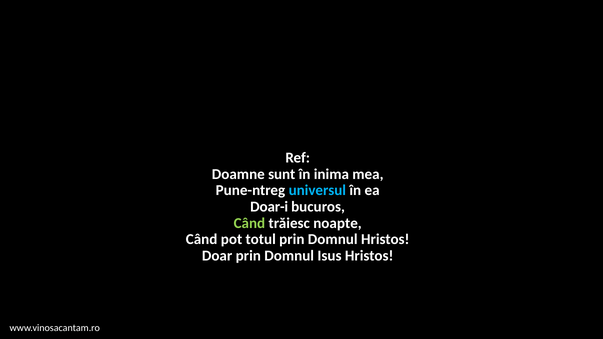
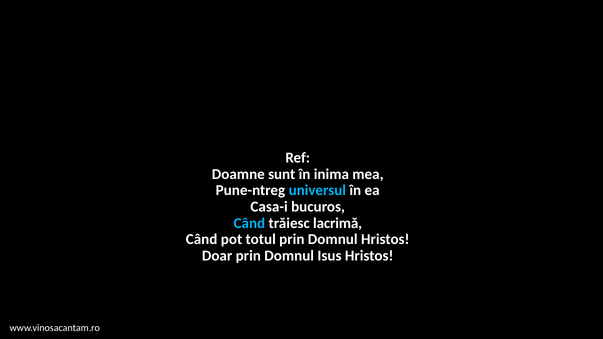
Doar-i: Doar-i -> Casa-i
Când at (249, 223) colour: light green -> light blue
noapte: noapte -> lacrimă
